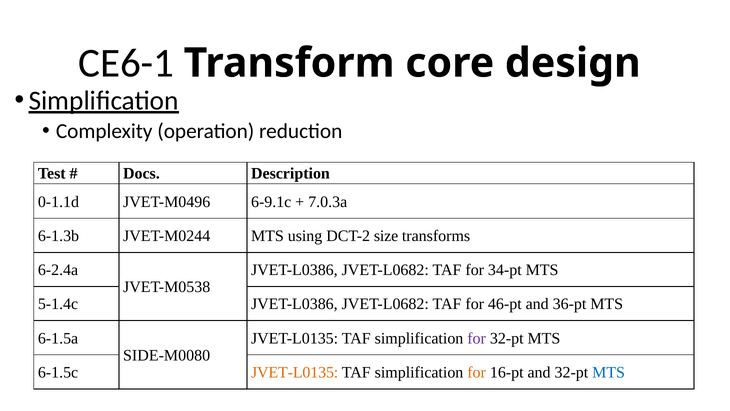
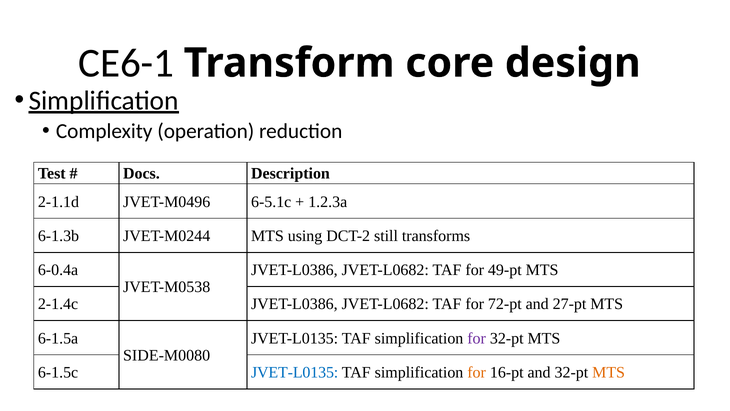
0-1.1d: 0-1.1d -> 2-1.1d
6-9.1c: 6-9.1c -> 6-5.1c
7.0.3a: 7.0.3a -> 1.2.3a
size: size -> still
6-2.4a: 6-2.4a -> 6-0.4a
34-pt: 34-pt -> 49-pt
5-1.4c: 5-1.4c -> 2-1.4c
46-pt: 46-pt -> 72-pt
36-pt: 36-pt -> 27-pt
JVET-L0135 at (295, 372) colour: orange -> blue
MTS at (609, 372) colour: blue -> orange
